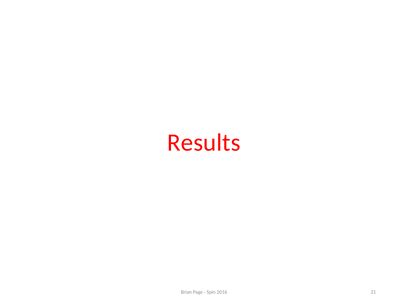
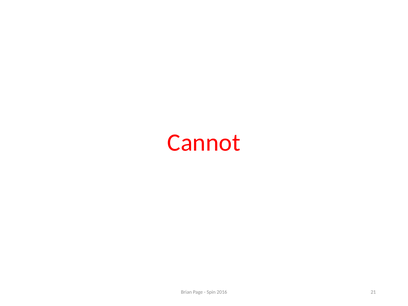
Results: Results -> Cannot
